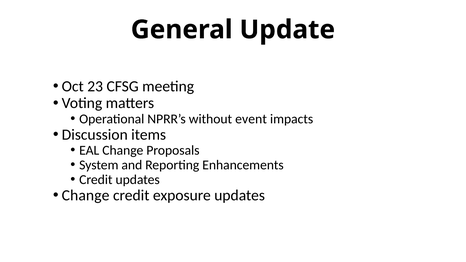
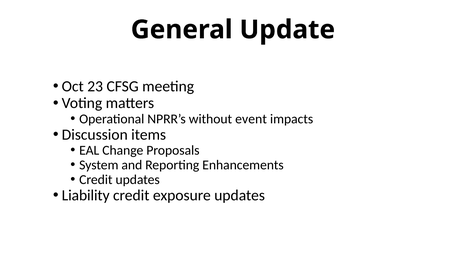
Change at (86, 195): Change -> Liability
